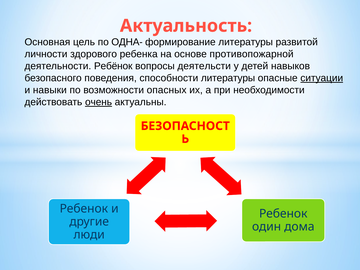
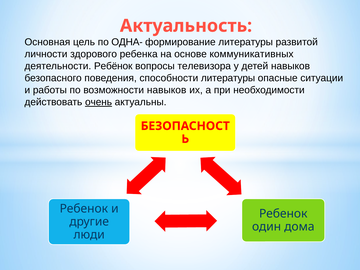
противопожарной: противопожарной -> коммуникативных
деятельсти: деятельсти -> телевизора
ситуации underline: present -> none
навыки: навыки -> работы
возможности опасных: опасных -> навыков
